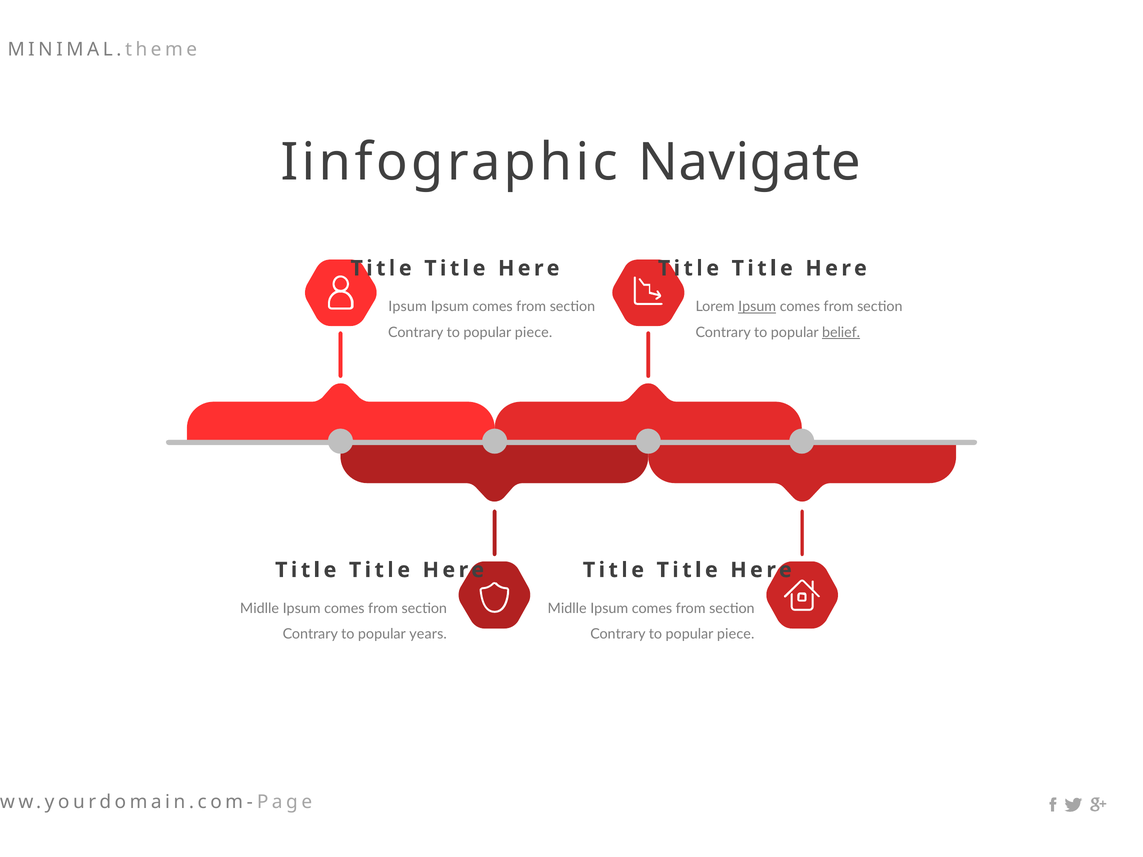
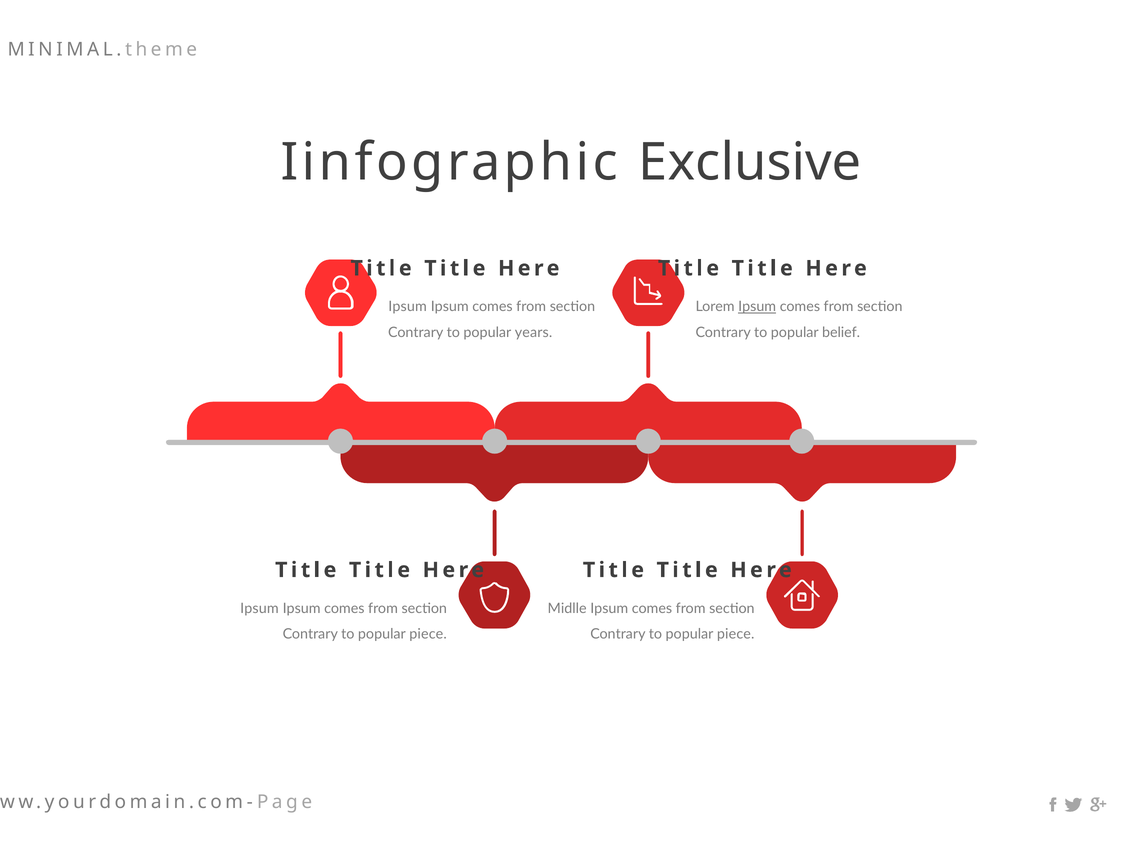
Navigate: Navigate -> Exclusive
piece at (534, 333): piece -> years
belief underline: present -> none
Midlle at (259, 609): Midlle -> Ipsum
years at (428, 634): years -> piece
